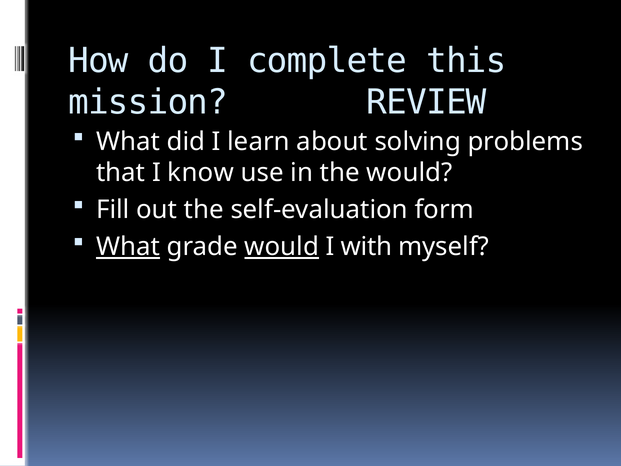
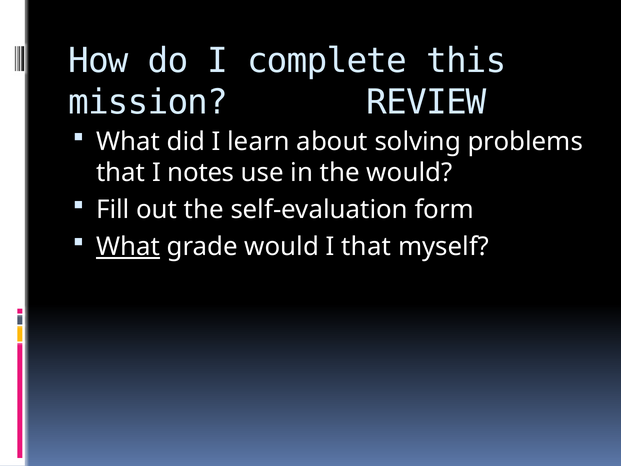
know: know -> notes
would at (282, 247) underline: present -> none
I with: with -> that
